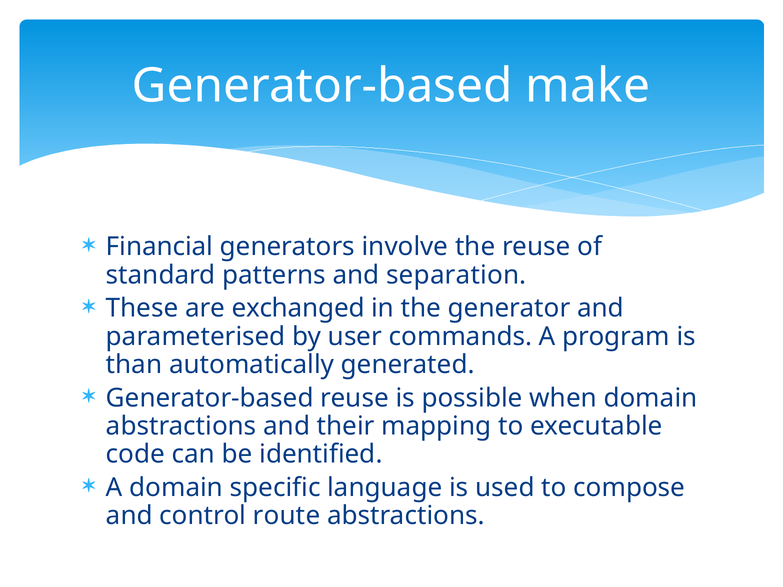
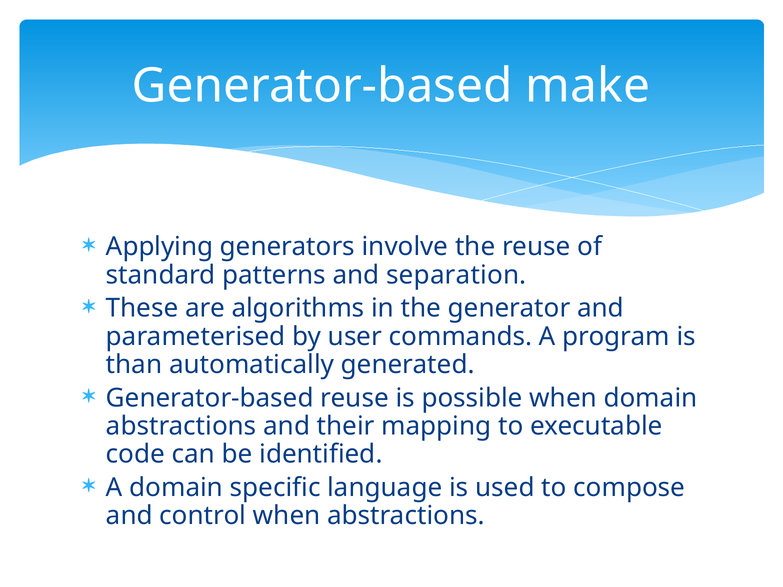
Financial: Financial -> Applying
exchanged: exchanged -> algorithms
control route: route -> when
